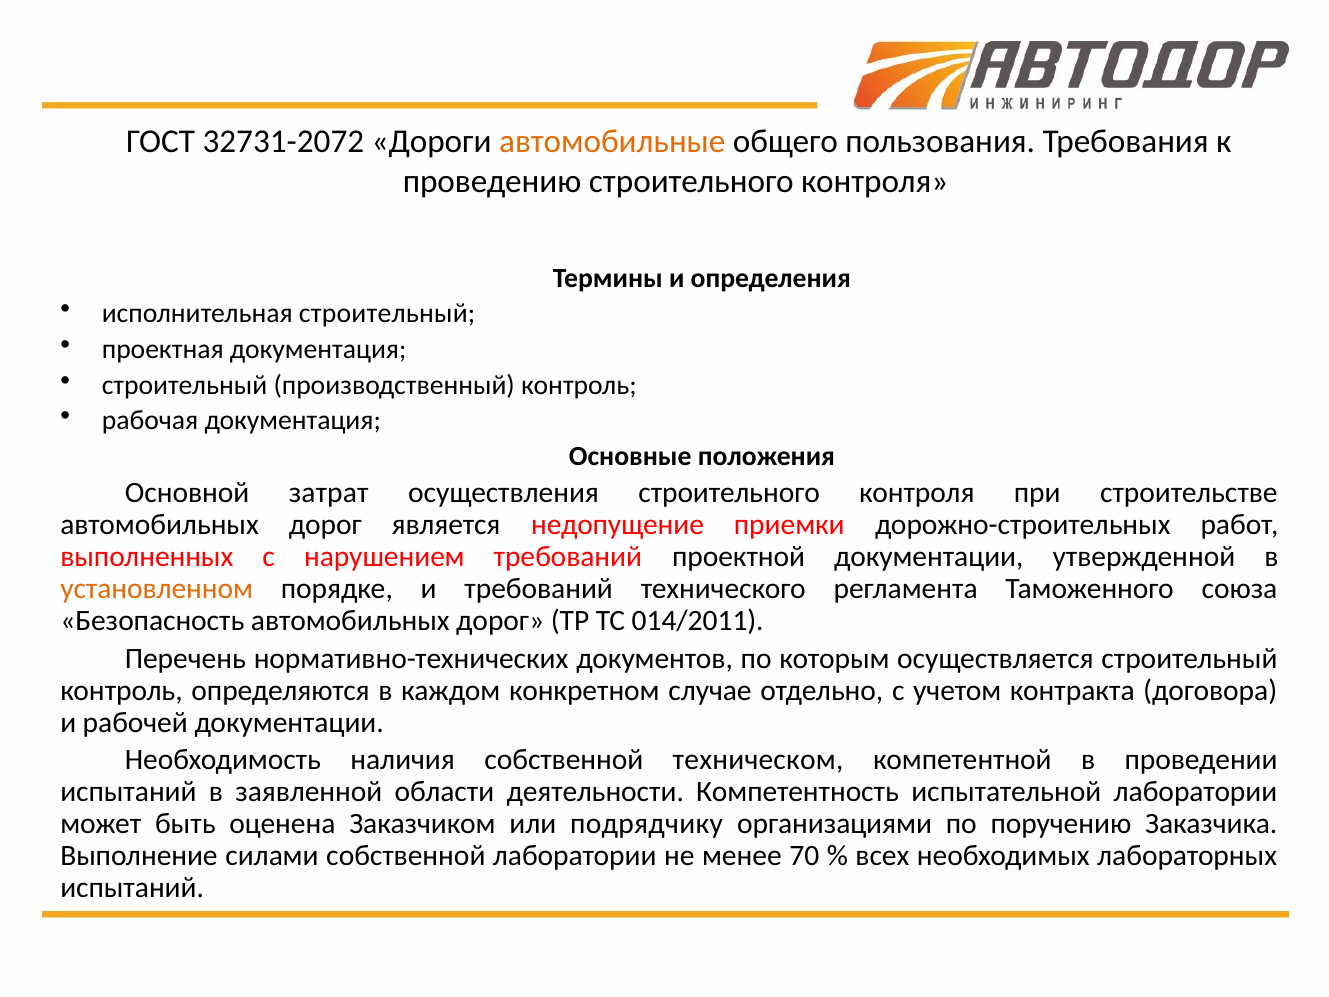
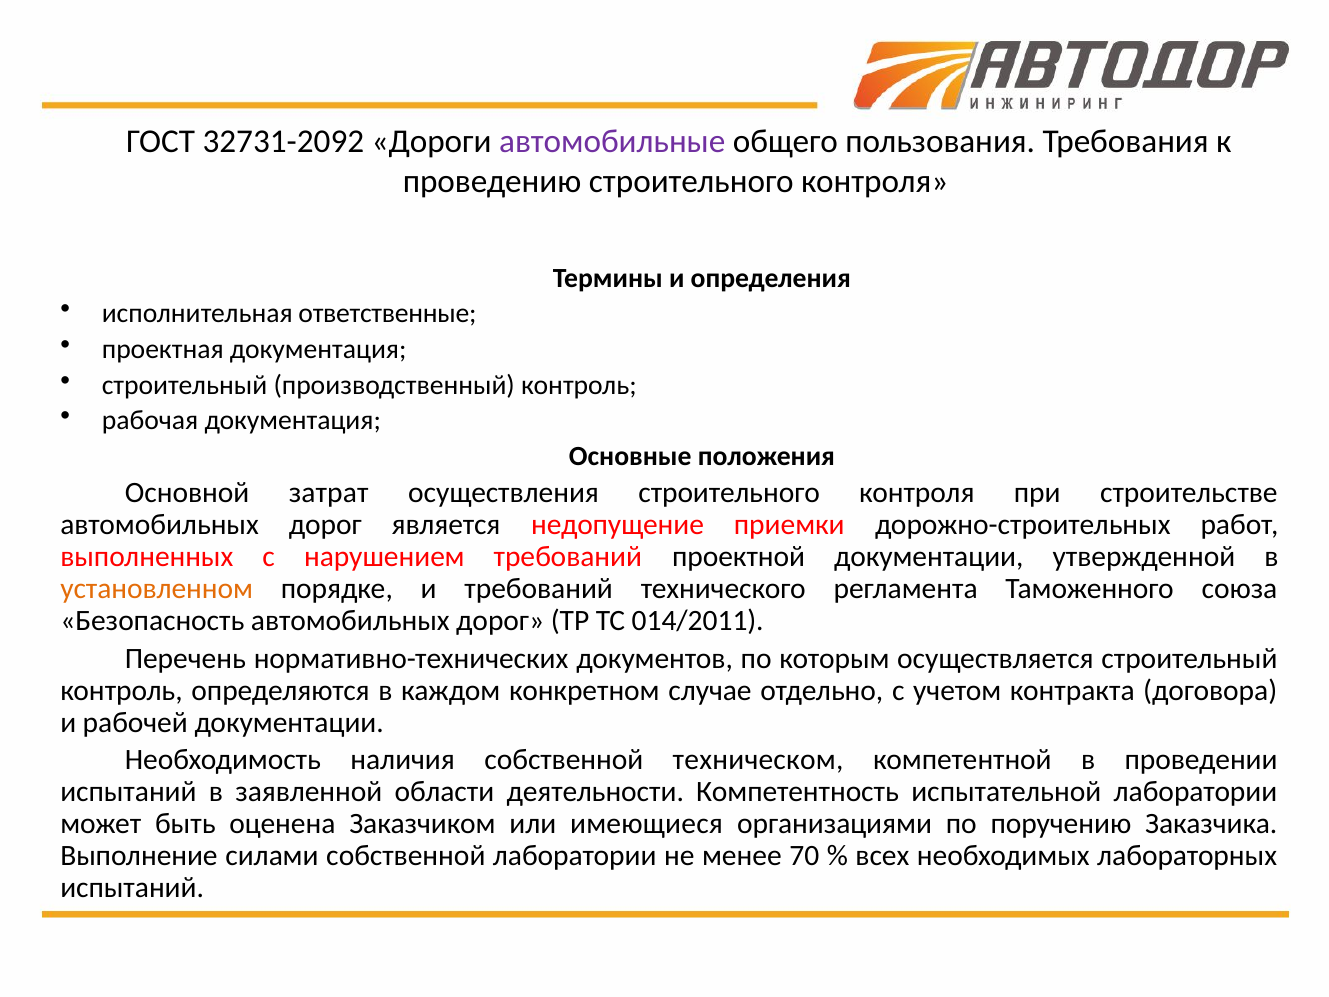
32731-2072: 32731-2072 -> 32731-2092
автомобильные colour: orange -> purple
исполнительная строительный: строительный -> ответственные
подрядчику: подрядчику -> имеющиеся
